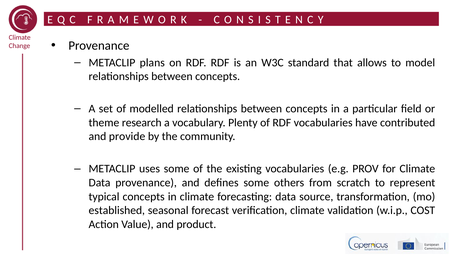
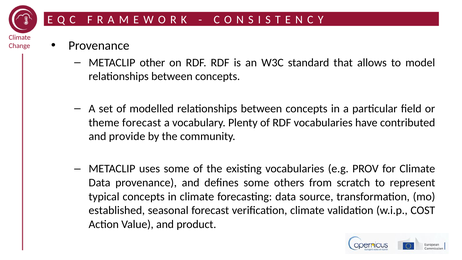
plans: plans -> other
theme research: research -> forecast
